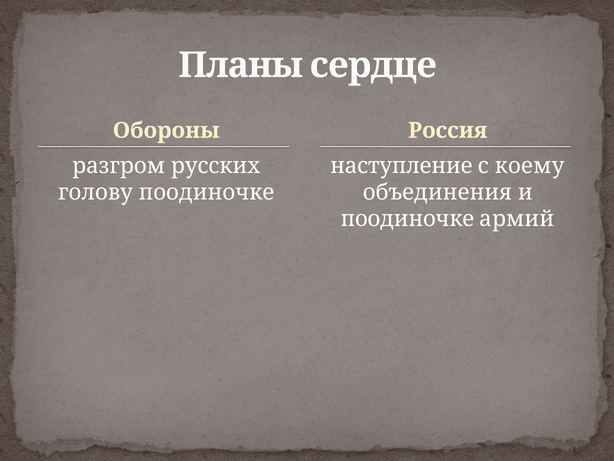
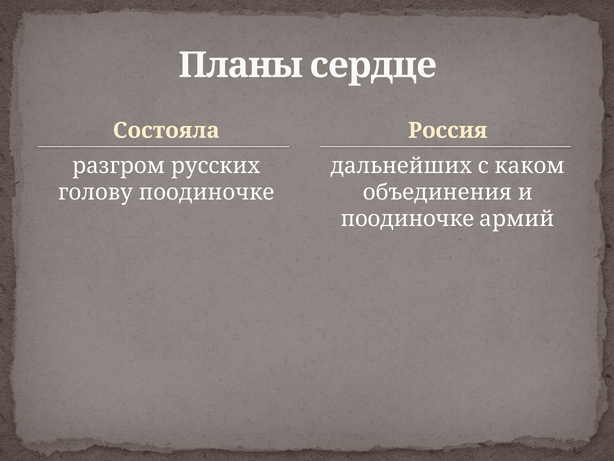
Обороны: Обороны -> Состояла
наступление: наступление -> дальнейших
коему: коему -> каком
